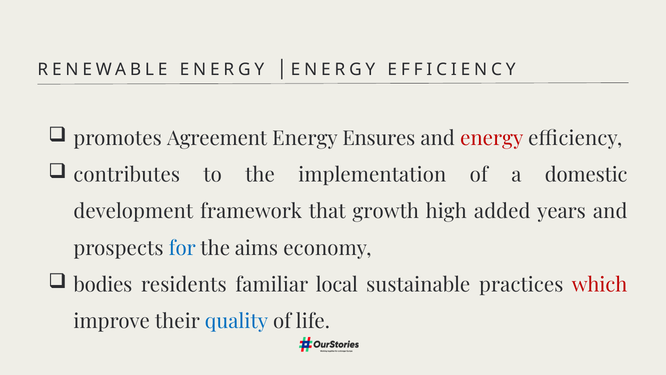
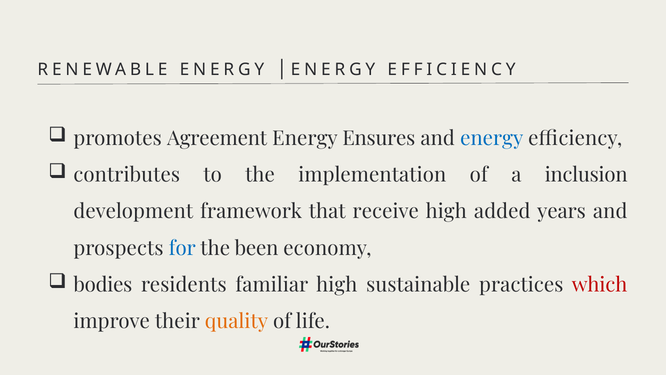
energy at (492, 138) colour: red -> blue
domestic: domestic -> inclusion
growth: growth -> receive
aims: aims -> been
familiar local: local -> high
quality colour: blue -> orange
